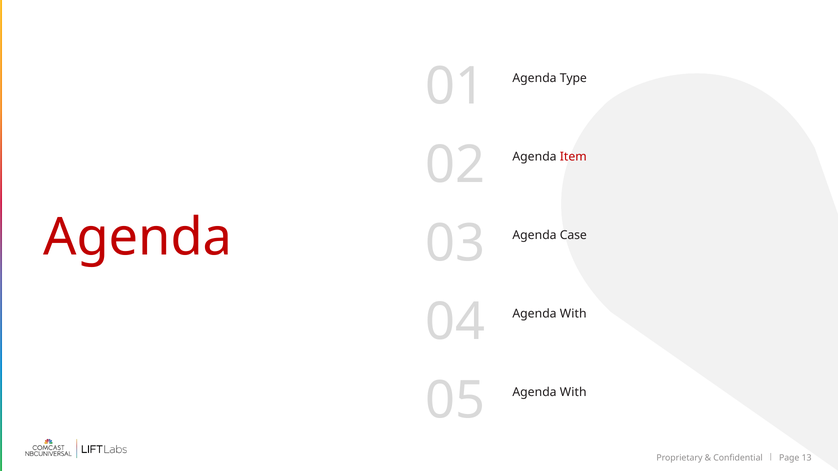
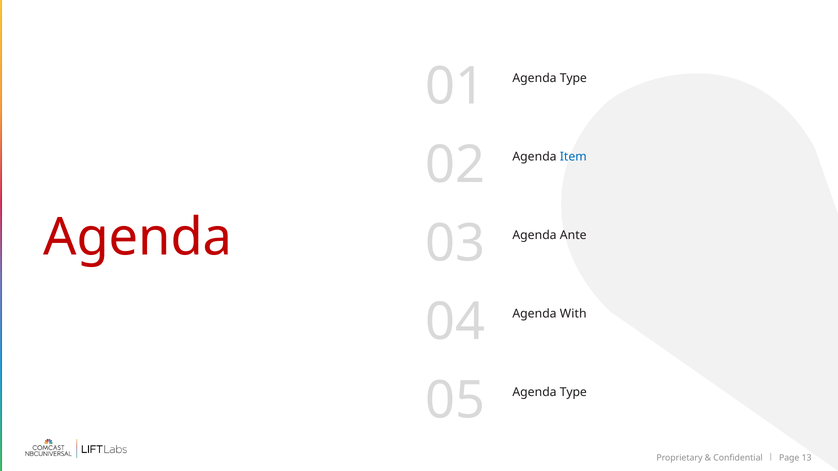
Item colour: red -> blue
Case: Case -> Ante
With at (573, 392): With -> Type
